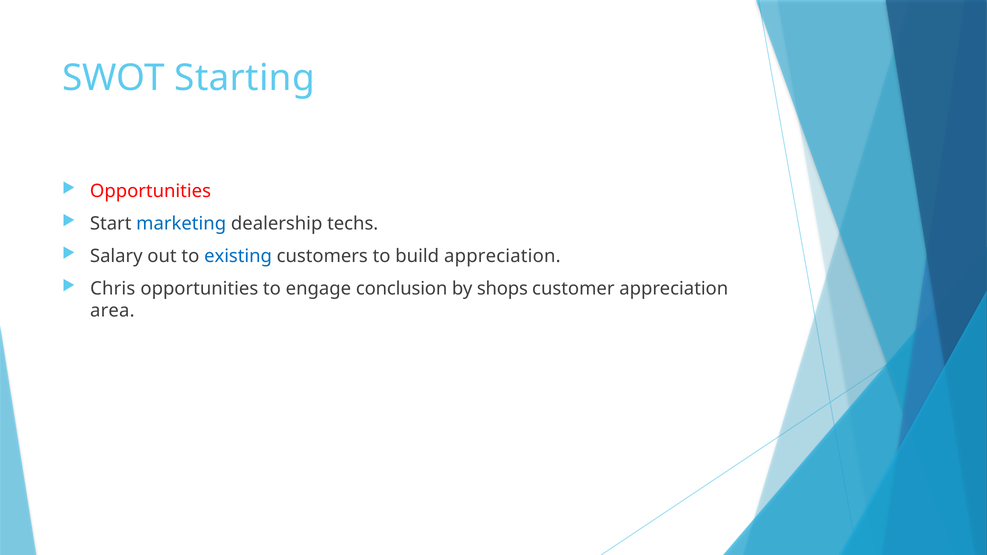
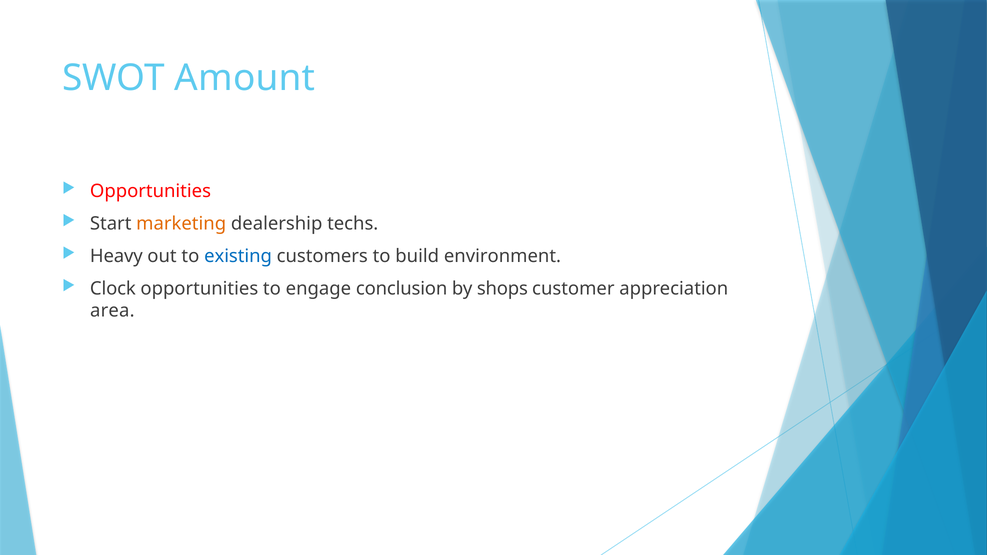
Starting: Starting -> Amount
marketing colour: blue -> orange
Salary: Salary -> Heavy
build appreciation: appreciation -> environment
Chris: Chris -> Clock
